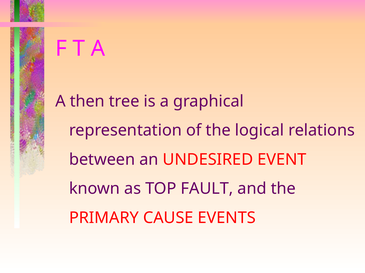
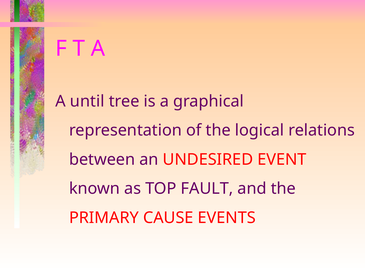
then: then -> until
